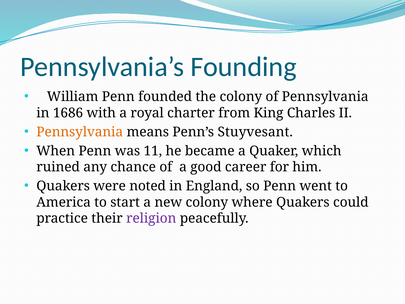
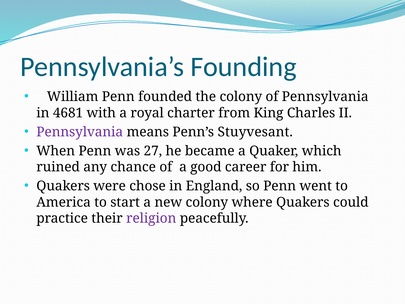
1686: 1686 -> 4681
Pennsylvania at (80, 132) colour: orange -> purple
11: 11 -> 27
noted: noted -> chose
